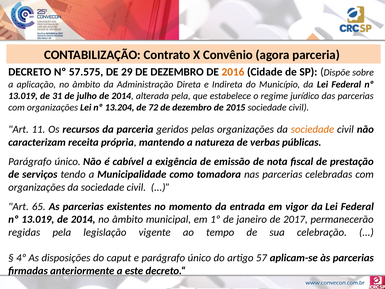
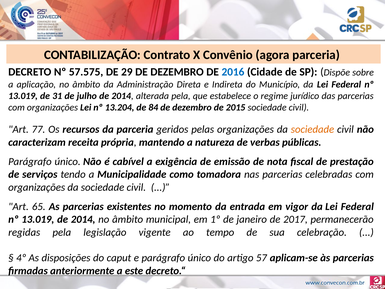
2016 colour: orange -> blue
72: 72 -> 84
11: 11 -> 77
